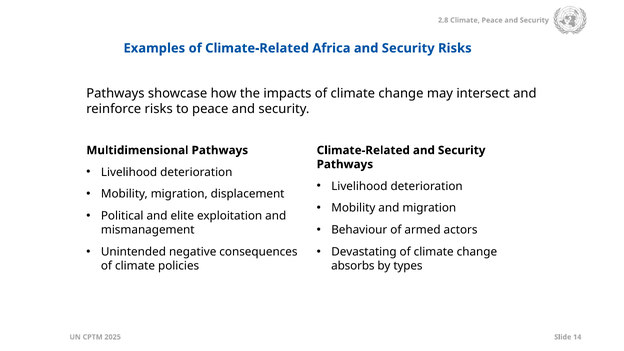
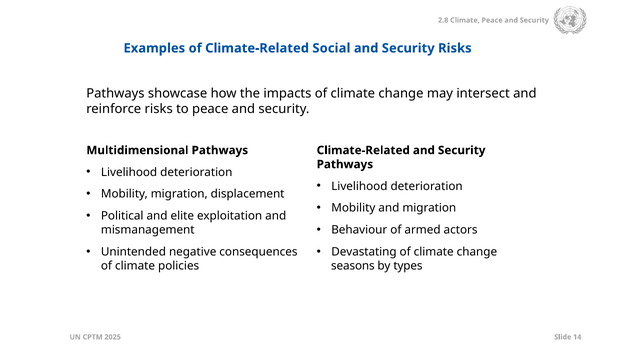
Africa: Africa -> Social
absorbs: absorbs -> seasons
